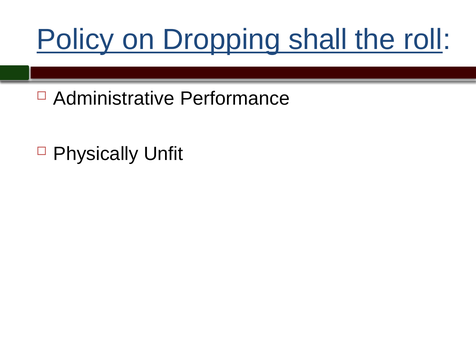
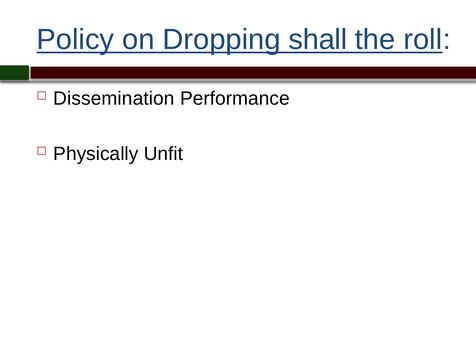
Administrative: Administrative -> Dissemination
